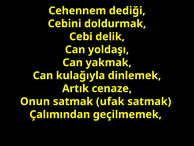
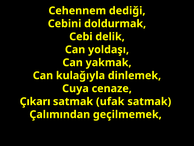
Artık: Artık -> Cuya
Onun: Onun -> Çıkarı
